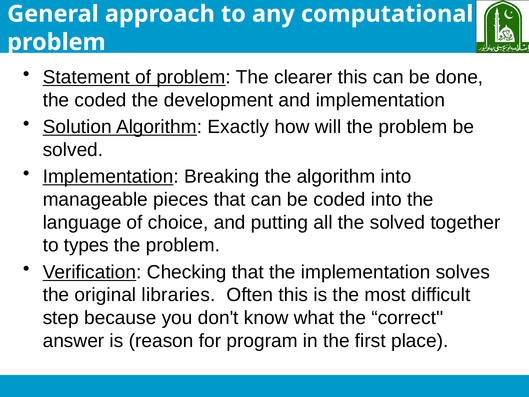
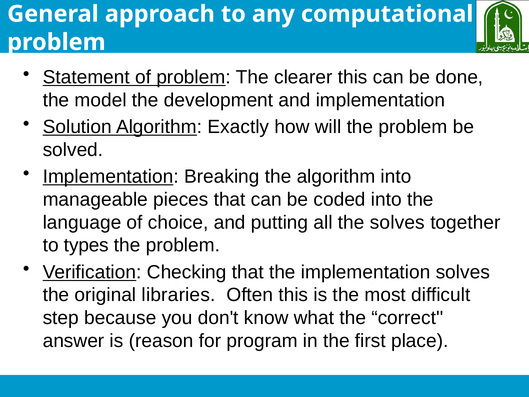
the coded: coded -> model
the solved: solved -> solves
